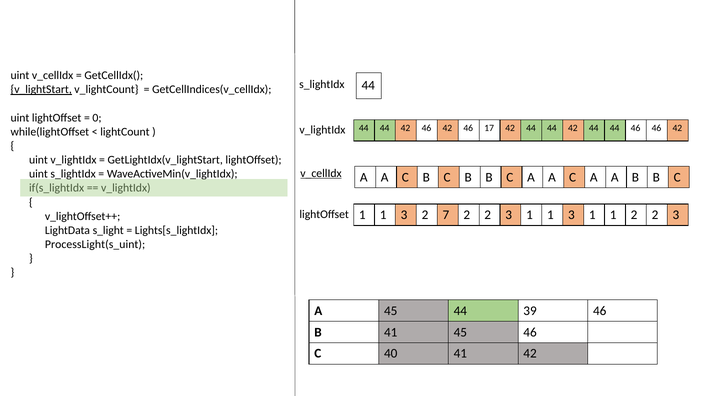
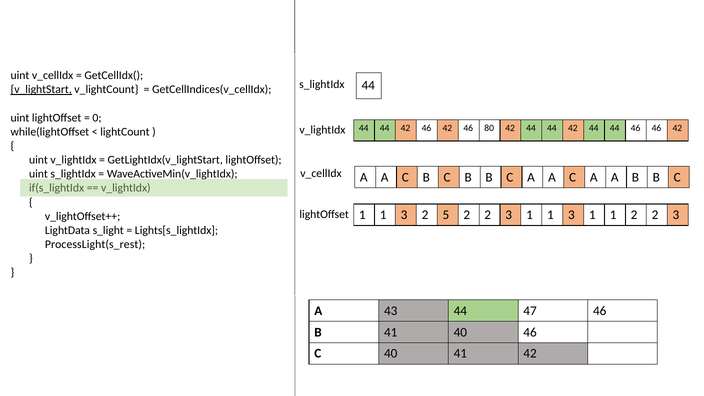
17: 17 -> 80
v_cellIdx at (321, 173) underline: present -> none
7: 7 -> 5
ProcessLight(s_uint: ProcessLight(s_uint -> ProcessLight(s_rest
A 45: 45 -> 43
39: 39 -> 47
41 45: 45 -> 40
